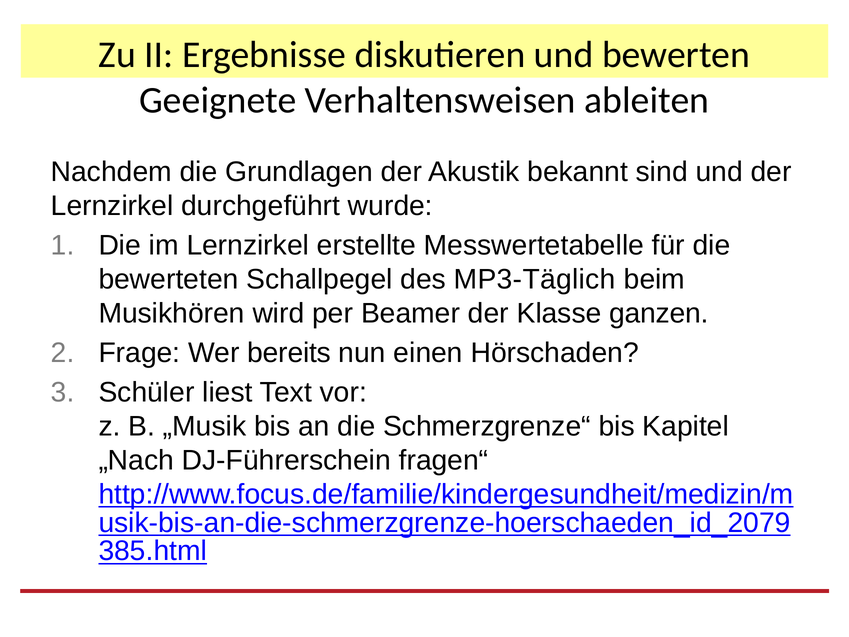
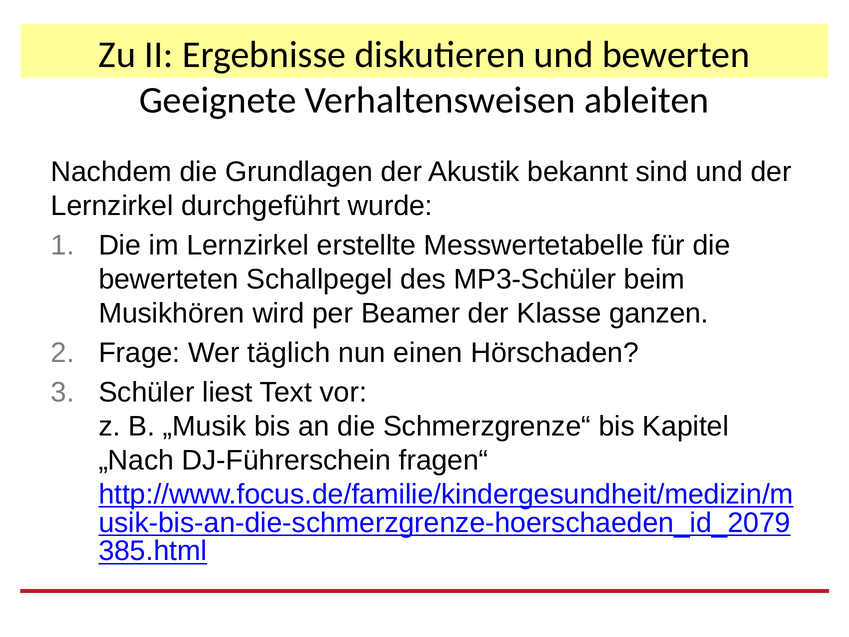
MP3-Täglich: MP3-Täglich -> MP3-Schüler
bereits: bereits -> täglich
